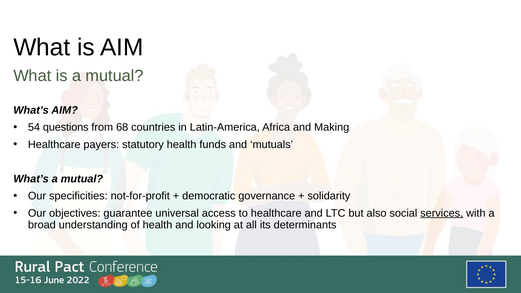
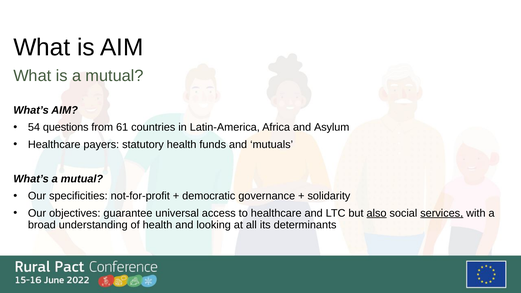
68: 68 -> 61
Making: Making -> Asylum
also underline: none -> present
